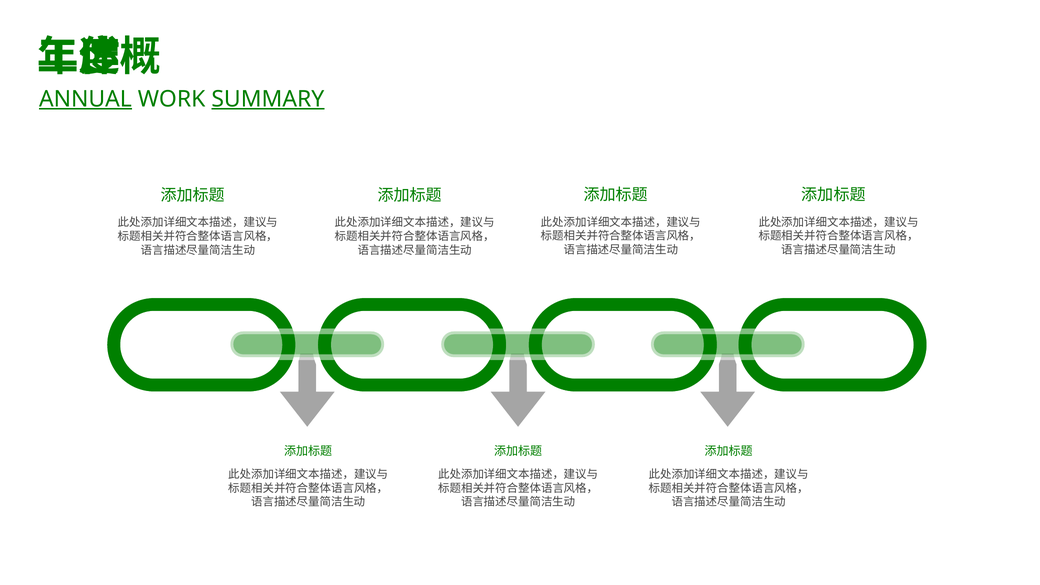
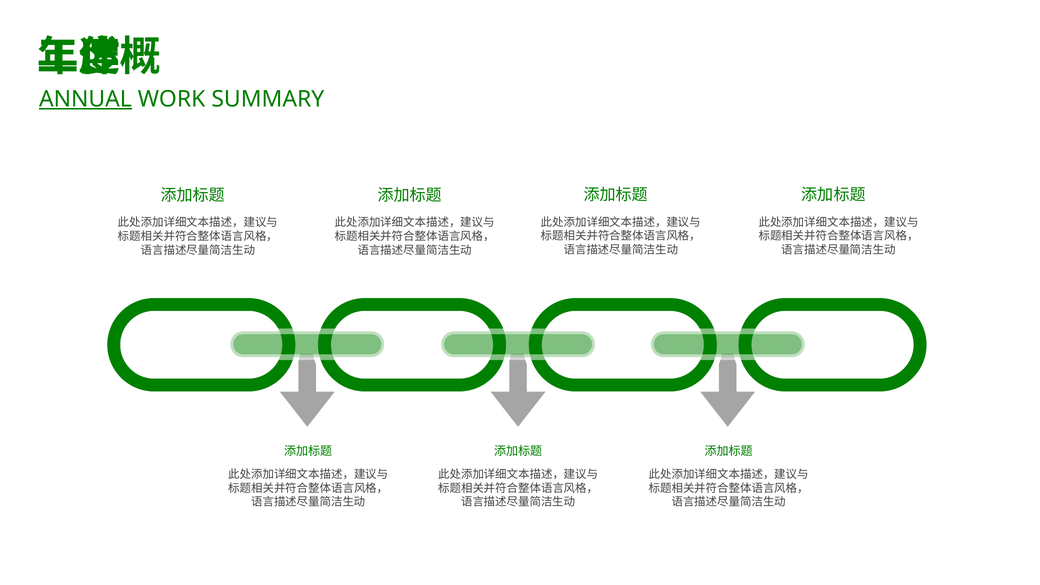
SUMMARY underline: present -> none
